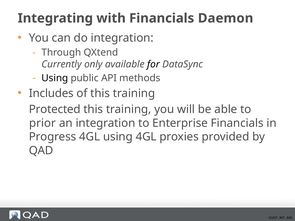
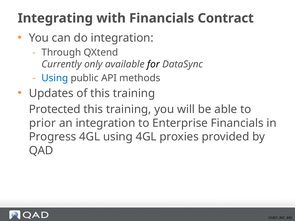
Daemon: Daemon -> Contract
Using at (55, 78) colour: black -> blue
Includes: Includes -> Updates
